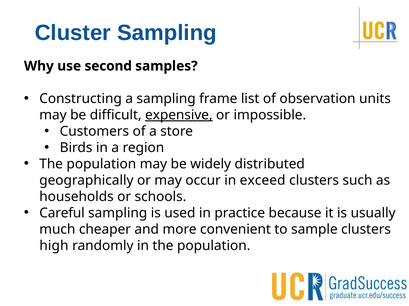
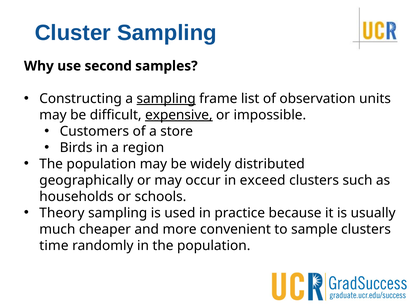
sampling at (166, 99) underline: none -> present
Careful: Careful -> Theory
high: high -> time
